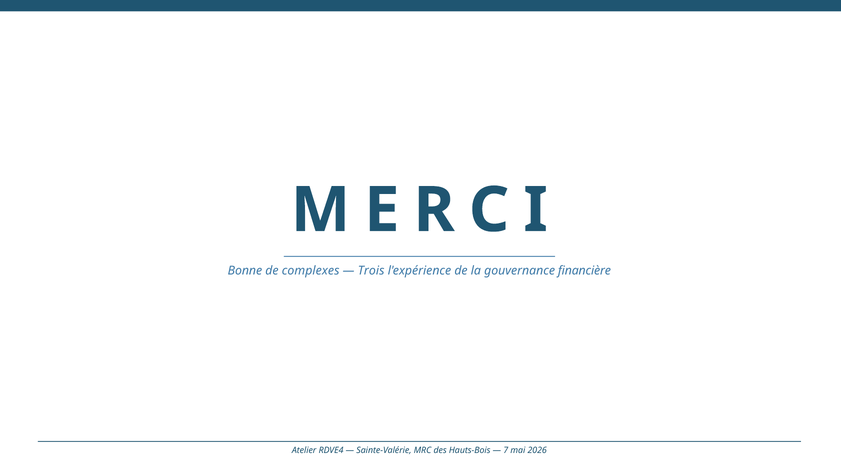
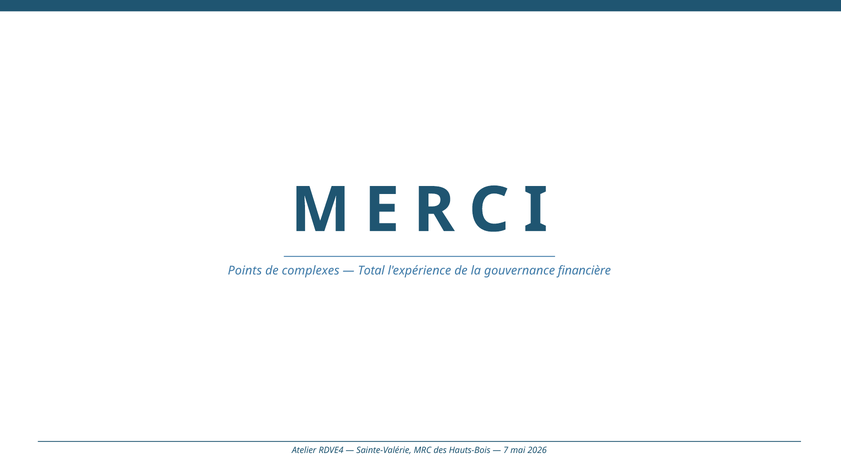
Bonne: Bonne -> Points
Trois: Trois -> Total
